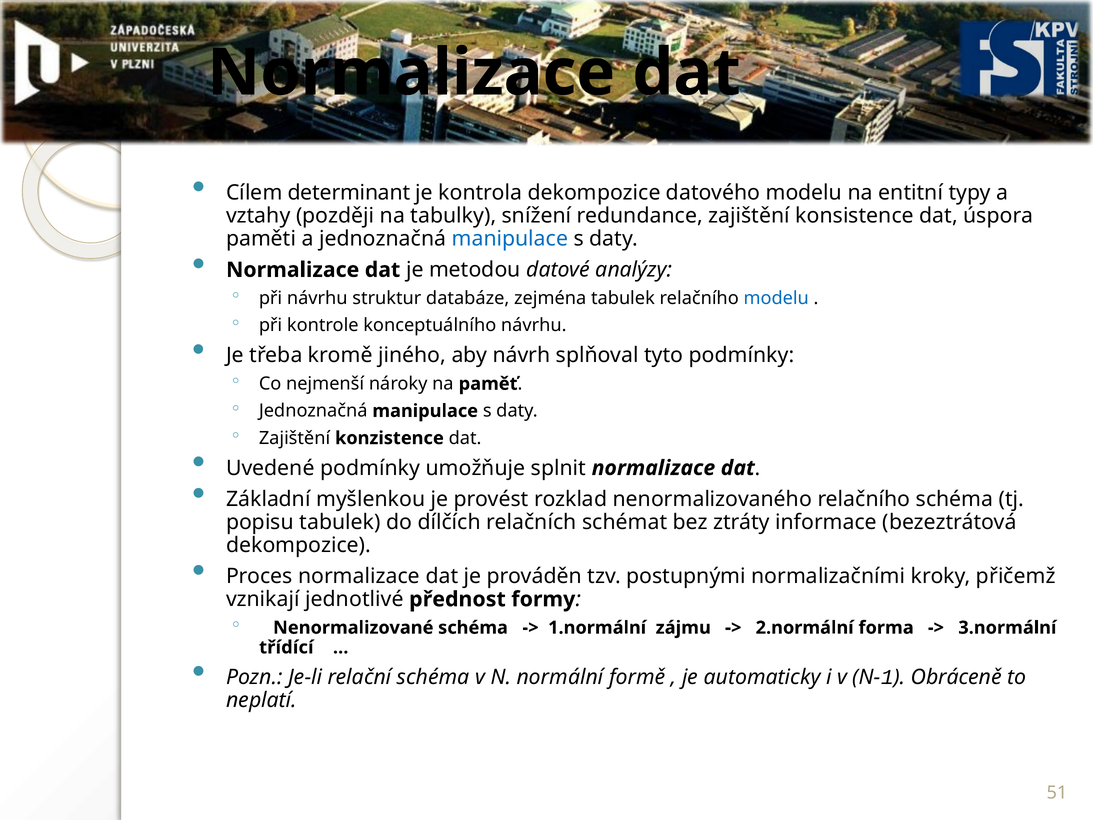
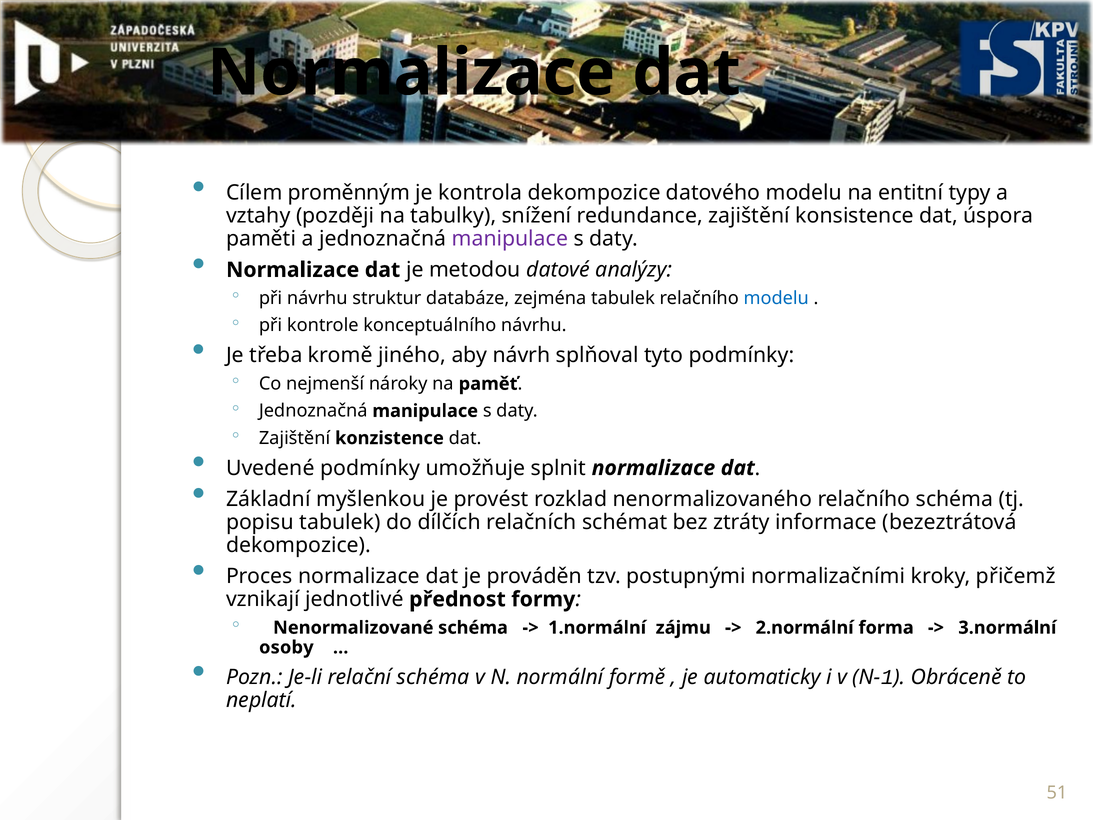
determinant: determinant -> proměnným
manipulace at (510, 239) colour: blue -> purple
třídící: třídící -> osoby
